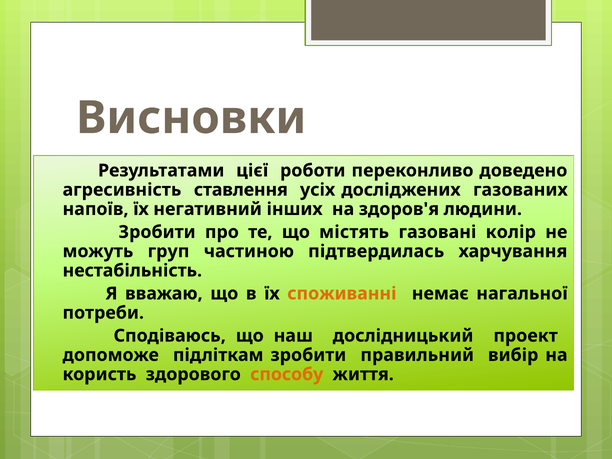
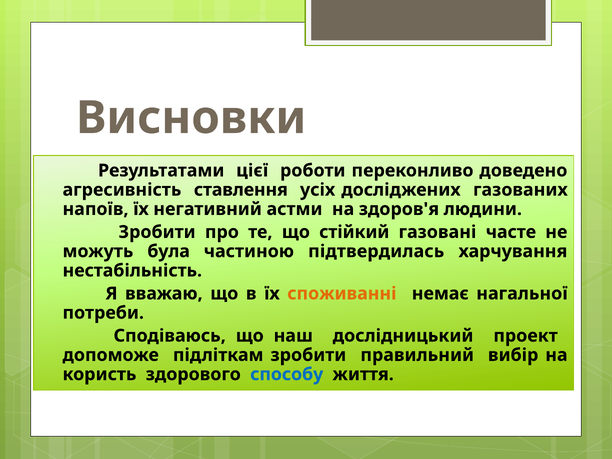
інших: інших -> астми
містять: містять -> стійкий
колір: колір -> часте
груп: груп -> була
способу colour: orange -> blue
